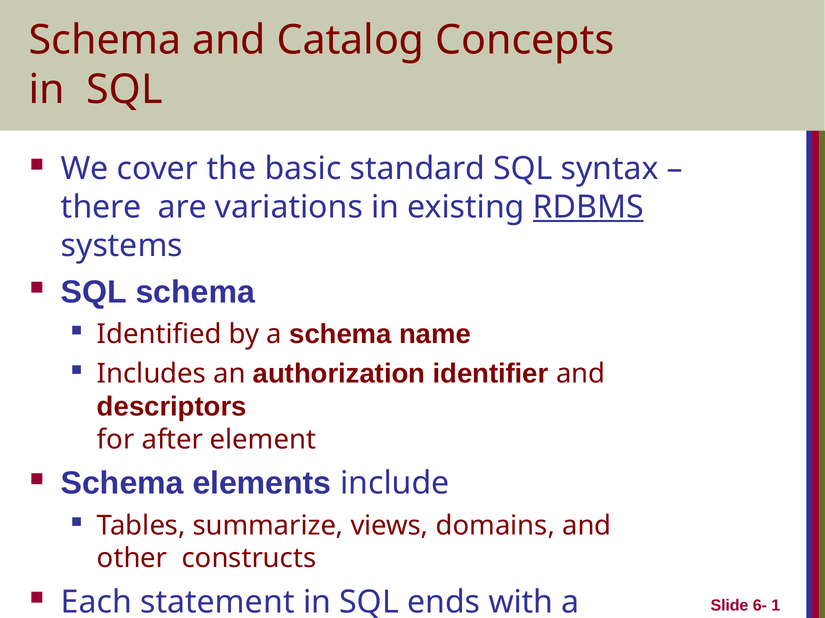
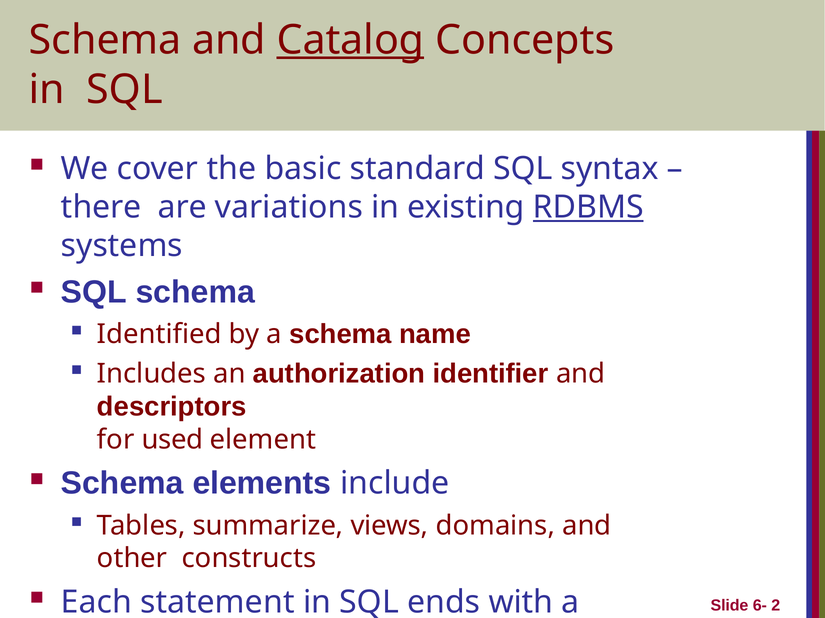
Catalog underline: none -> present
after: after -> used
1: 1 -> 2
